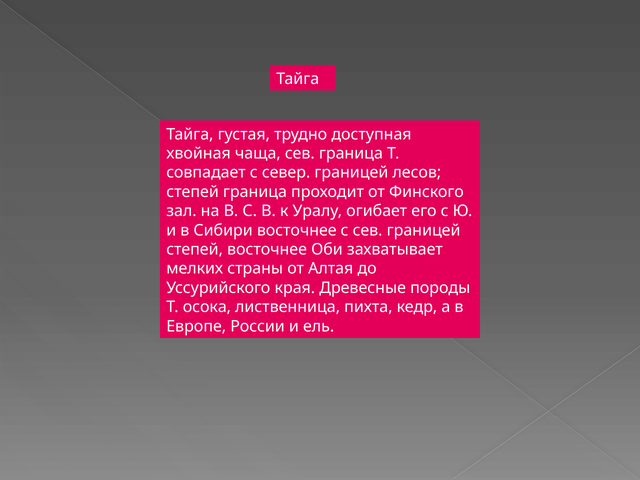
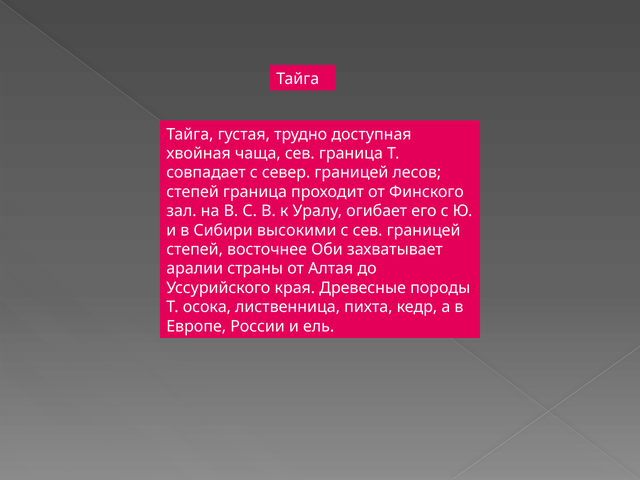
Сибири восточнее: восточнее -> высокими
мелких: мелких -> аралии
